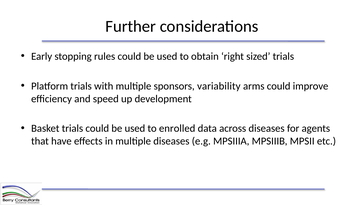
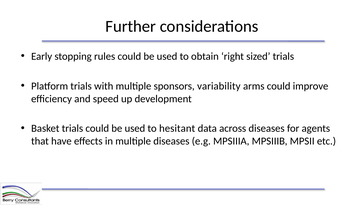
enrolled: enrolled -> hesitant
